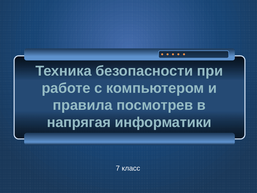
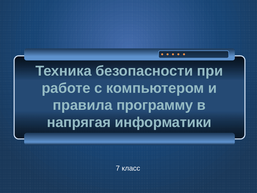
посмотрев: посмотрев -> программу
